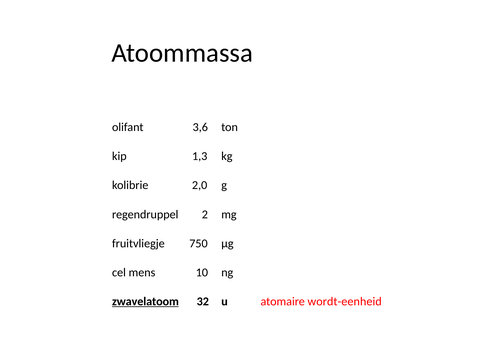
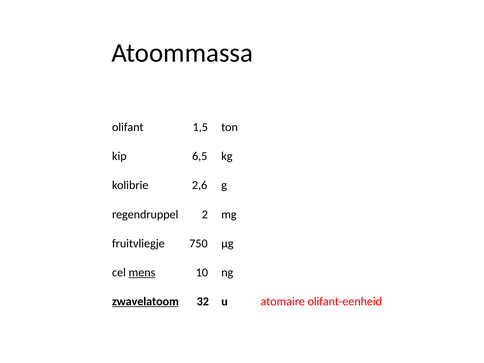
3,6: 3,6 -> 1,5
1,3: 1,3 -> 6,5
2,0: 2,0 -> 2,6
mens underline: none -> present
wordt-eenheid: wordt-eenheid -> olifant-eenheid
